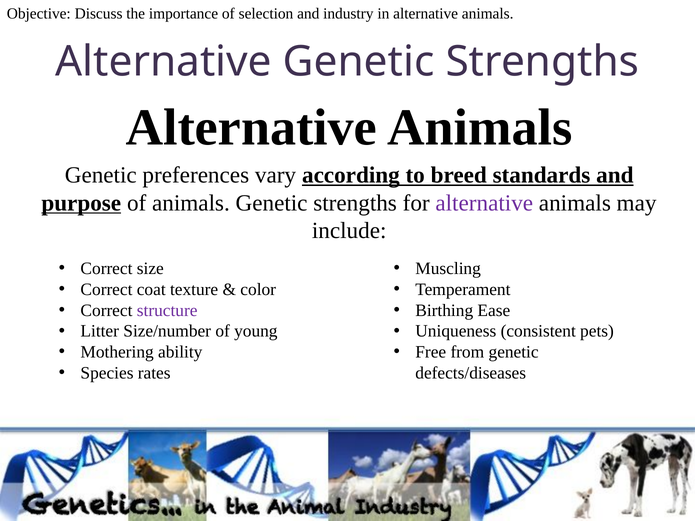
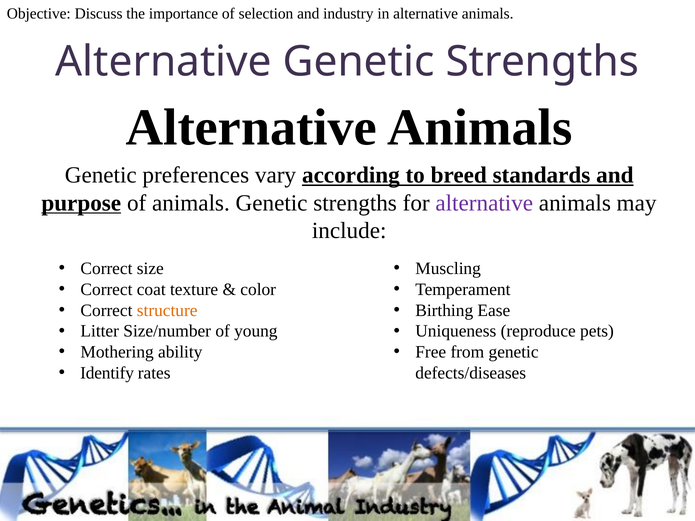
structure colour: purple -> orange
consistent: consistent -> reproduce
Species: Species -> Identify
